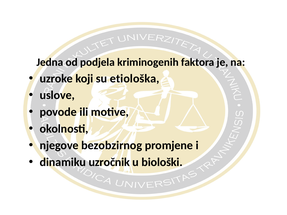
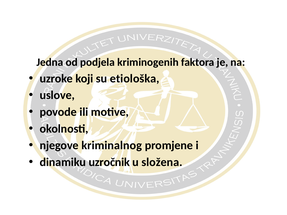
bezobzirnog: bezobzirnog -> kriminalnog
biološki: biološki -> složena
